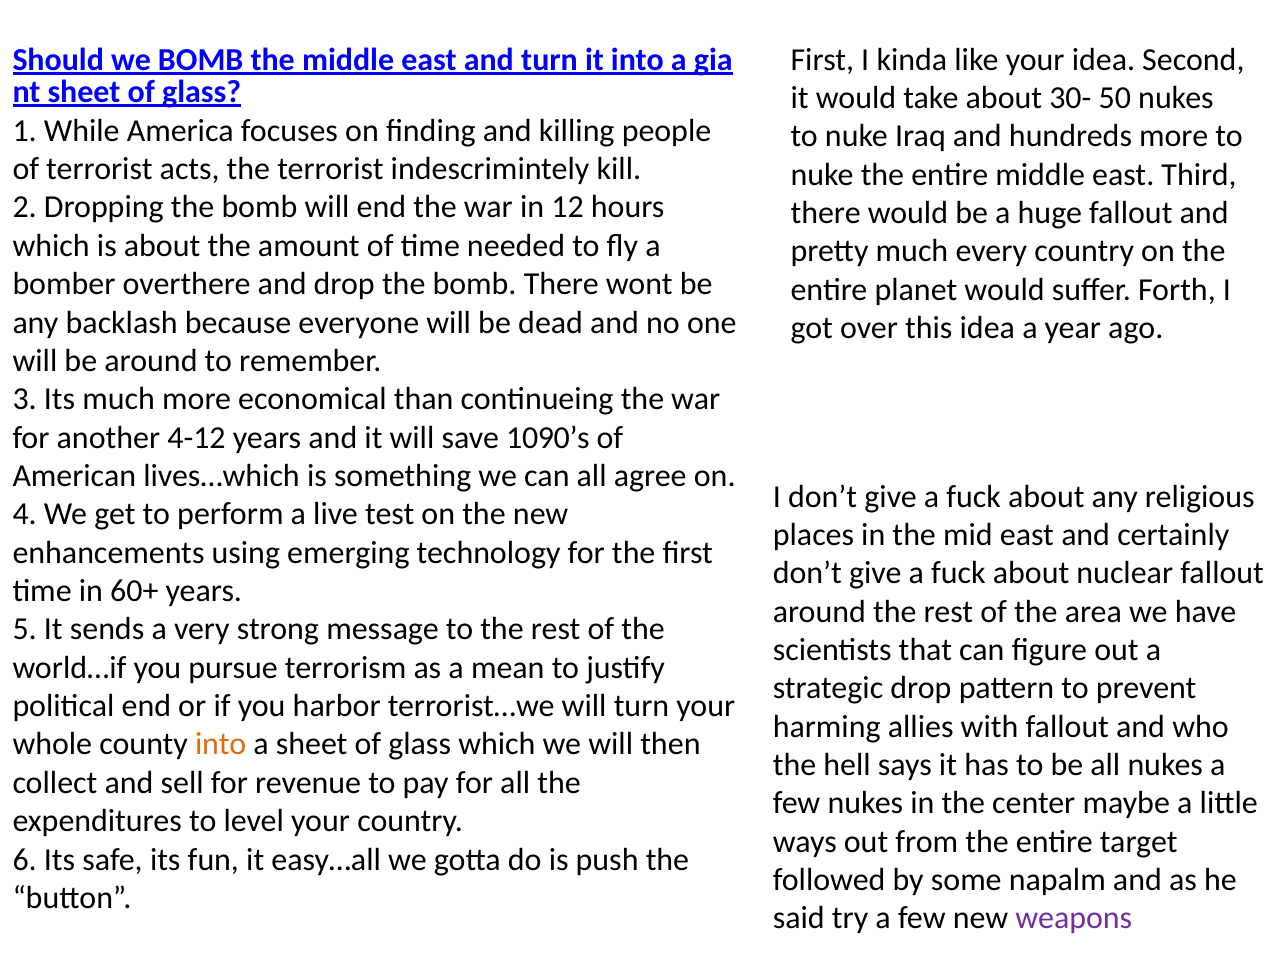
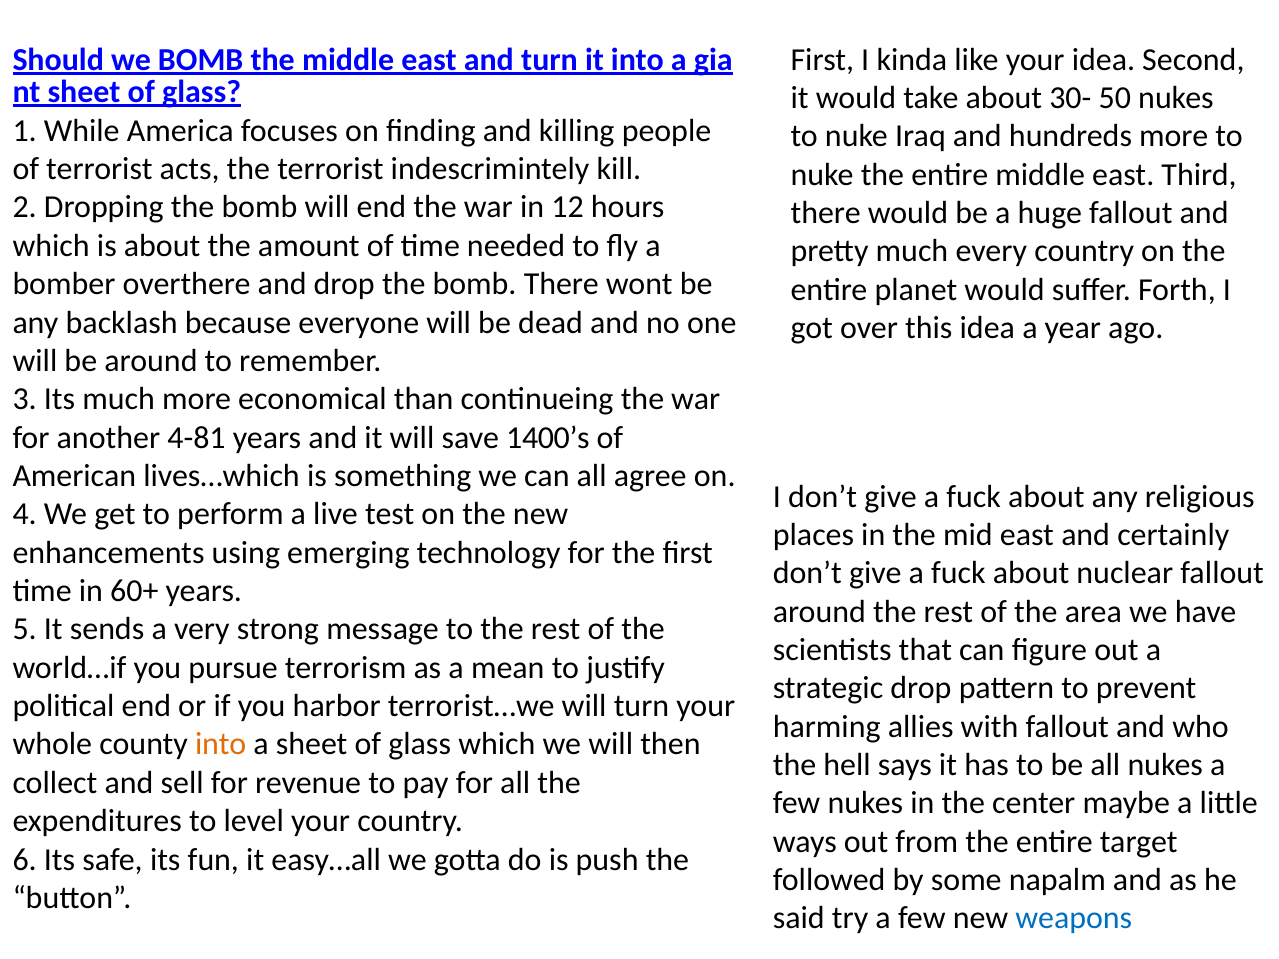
4-12: 4-12 -> 4-81
1090’s: 1090’s -> 1400’s
weapons colour: purple -> blue
